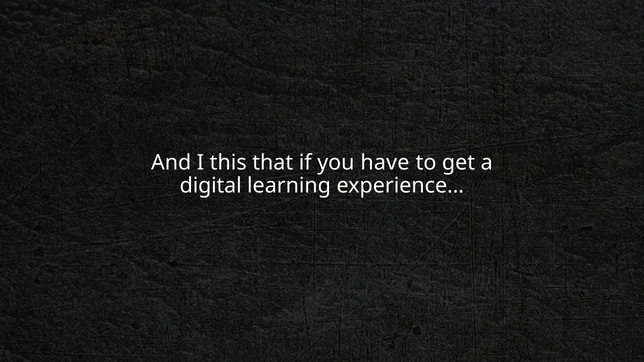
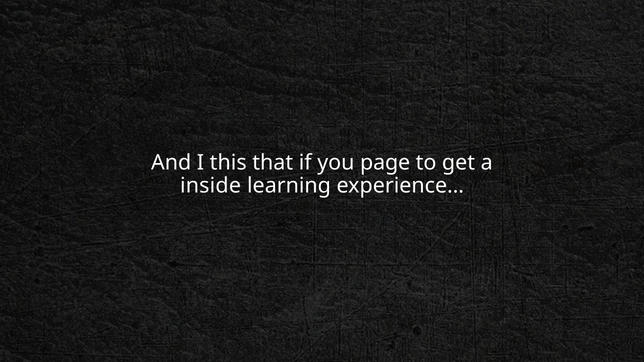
have: have -> page
digital: digital -> inside
